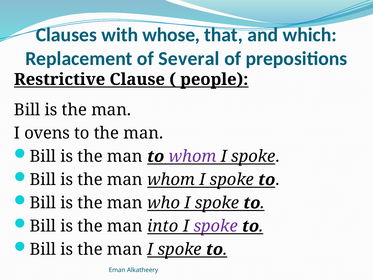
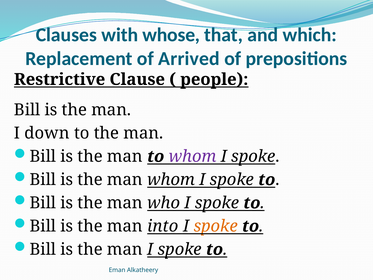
Several: Several -> Arrived
ovens: ovens -> down
spoke at (216, 226) colour: purple -> orange
